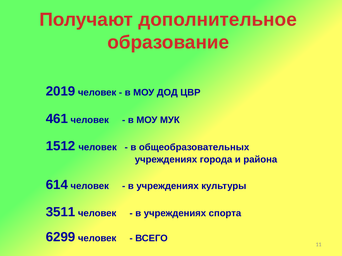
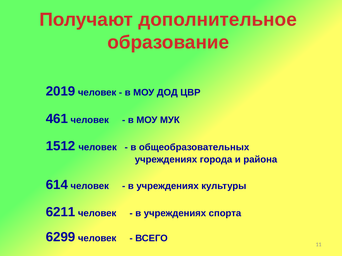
3511: 3511 -> 6211
